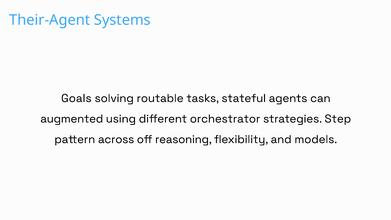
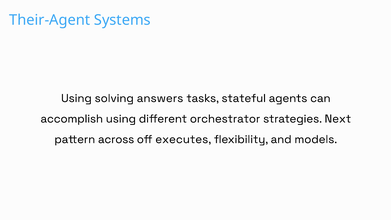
Goals at (76, 98): Goals -> Using
routable: routable -> answers
augmented: augmented -> accomplish
Step: Step -> Next
reasoning: reasoning -> executes
